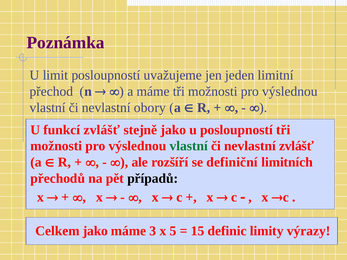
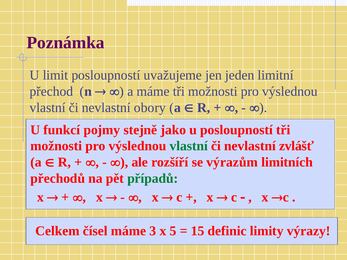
funkcí zvlášť: zvlášť -> pojmy
definiční: definiční -> výrazům
případů colour: black -> green
Celkem jako: jako -> čísel
